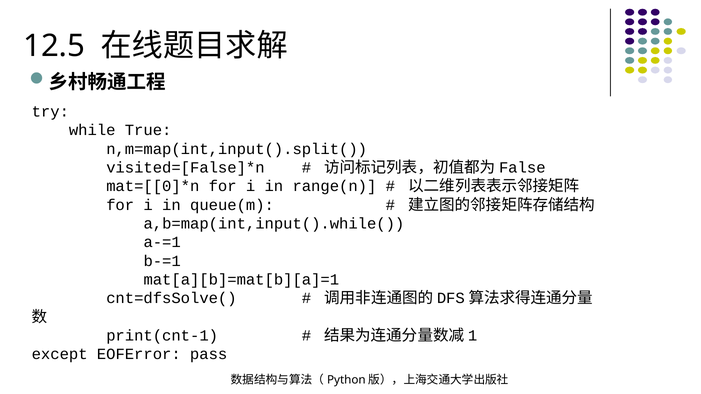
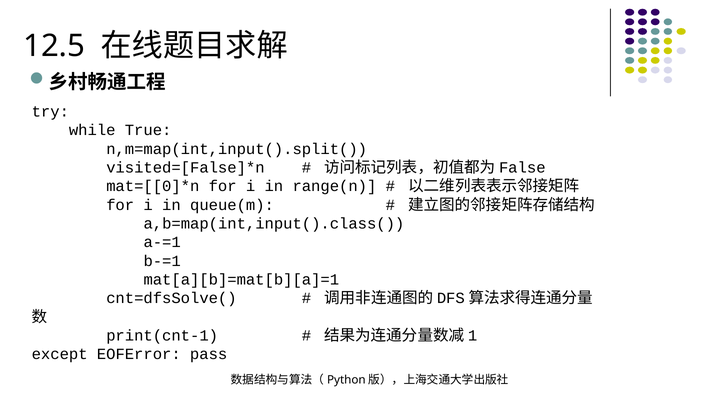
a,b=map(int,input().while(: a,b=map(int,input().while( -> a,b=map(int,input().class(
